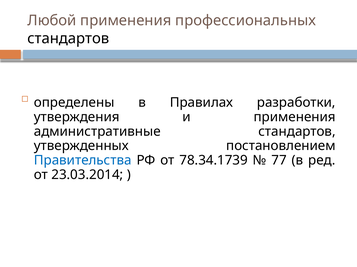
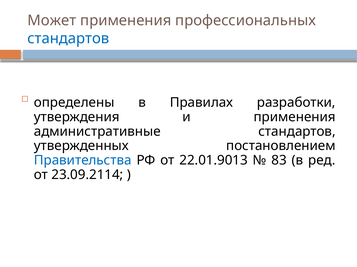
Любой: Любой -> Может
стандартов at (68, 38) colour: black -> blue
78.34.1739: 78.34.1739 -> 22.01.9013
77: 77 -> 83
23.03.2014: 23.03.2014 -> 23.09.2114
